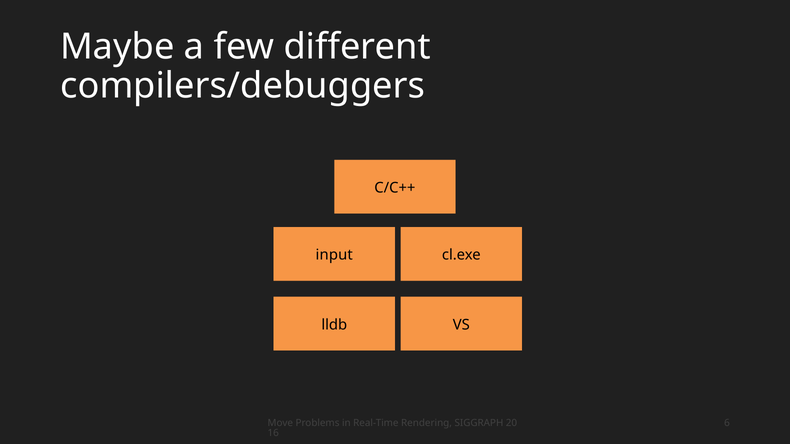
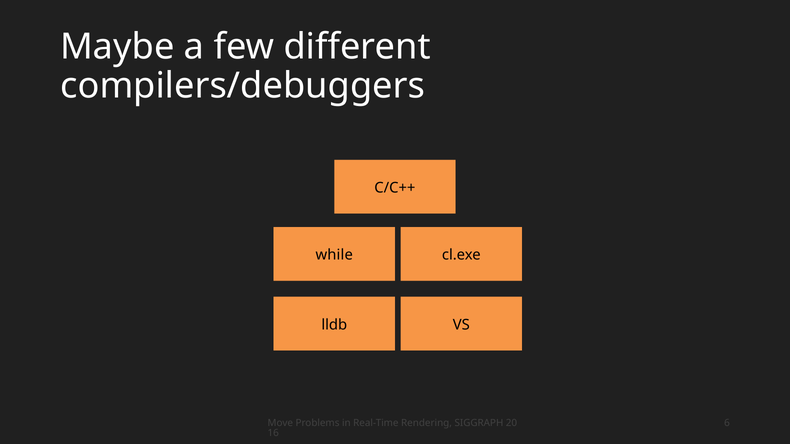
input: input -> while
